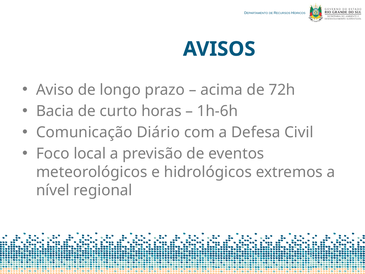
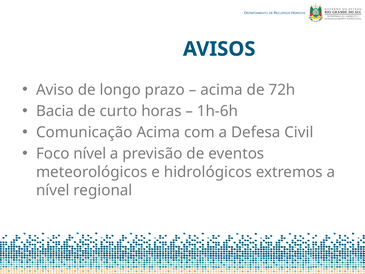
Comunicação Diário: Diário -> Acima
Foco local: local -> nível
